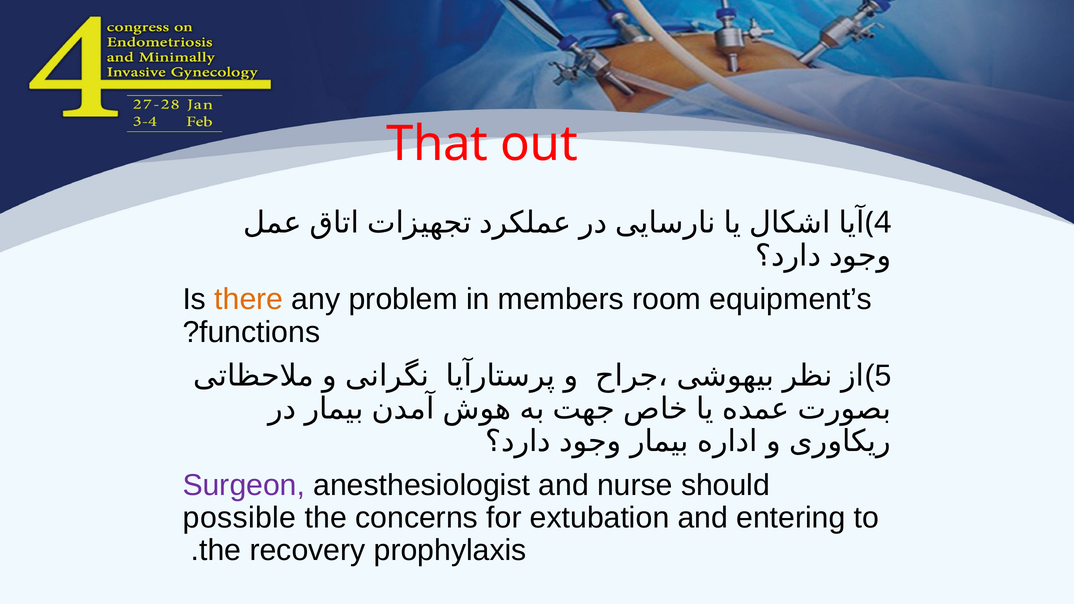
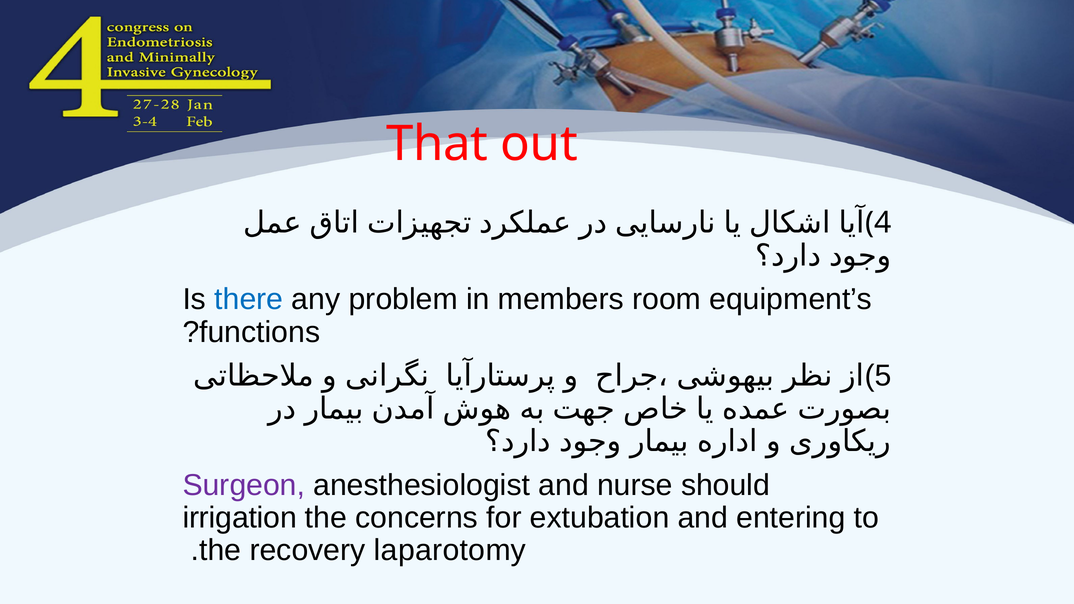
there colour: orange -> blue
possible: possible -> irrigation
prophylaxis: prophylaxis -> laparotomy
